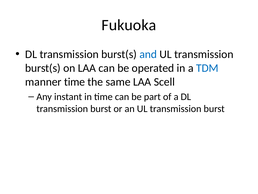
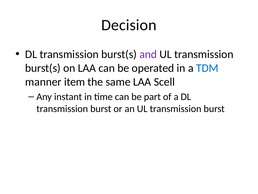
Fukuoka: Fukuoka -> Decision
and colour: blue -> purple
manner time: time -> item
